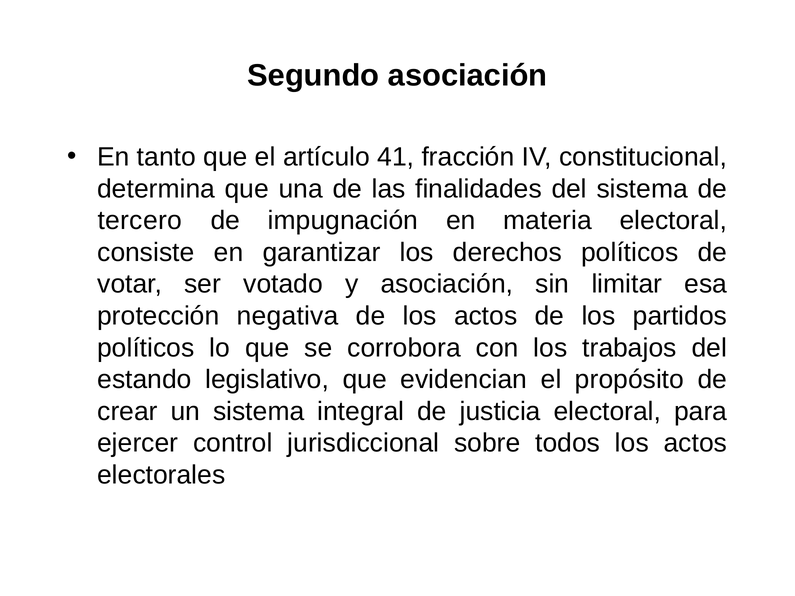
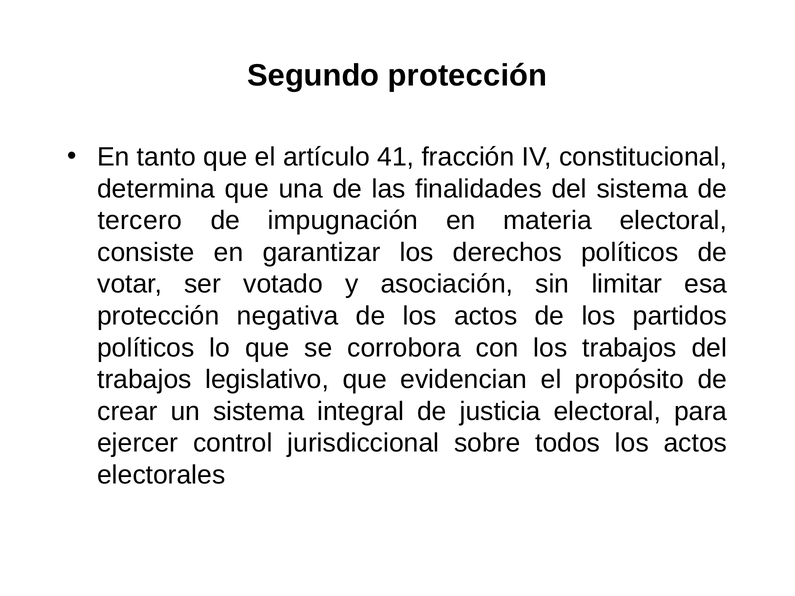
Segundo asociación: asociación -> protección
estando at (144, 380): estando -> trabajos
